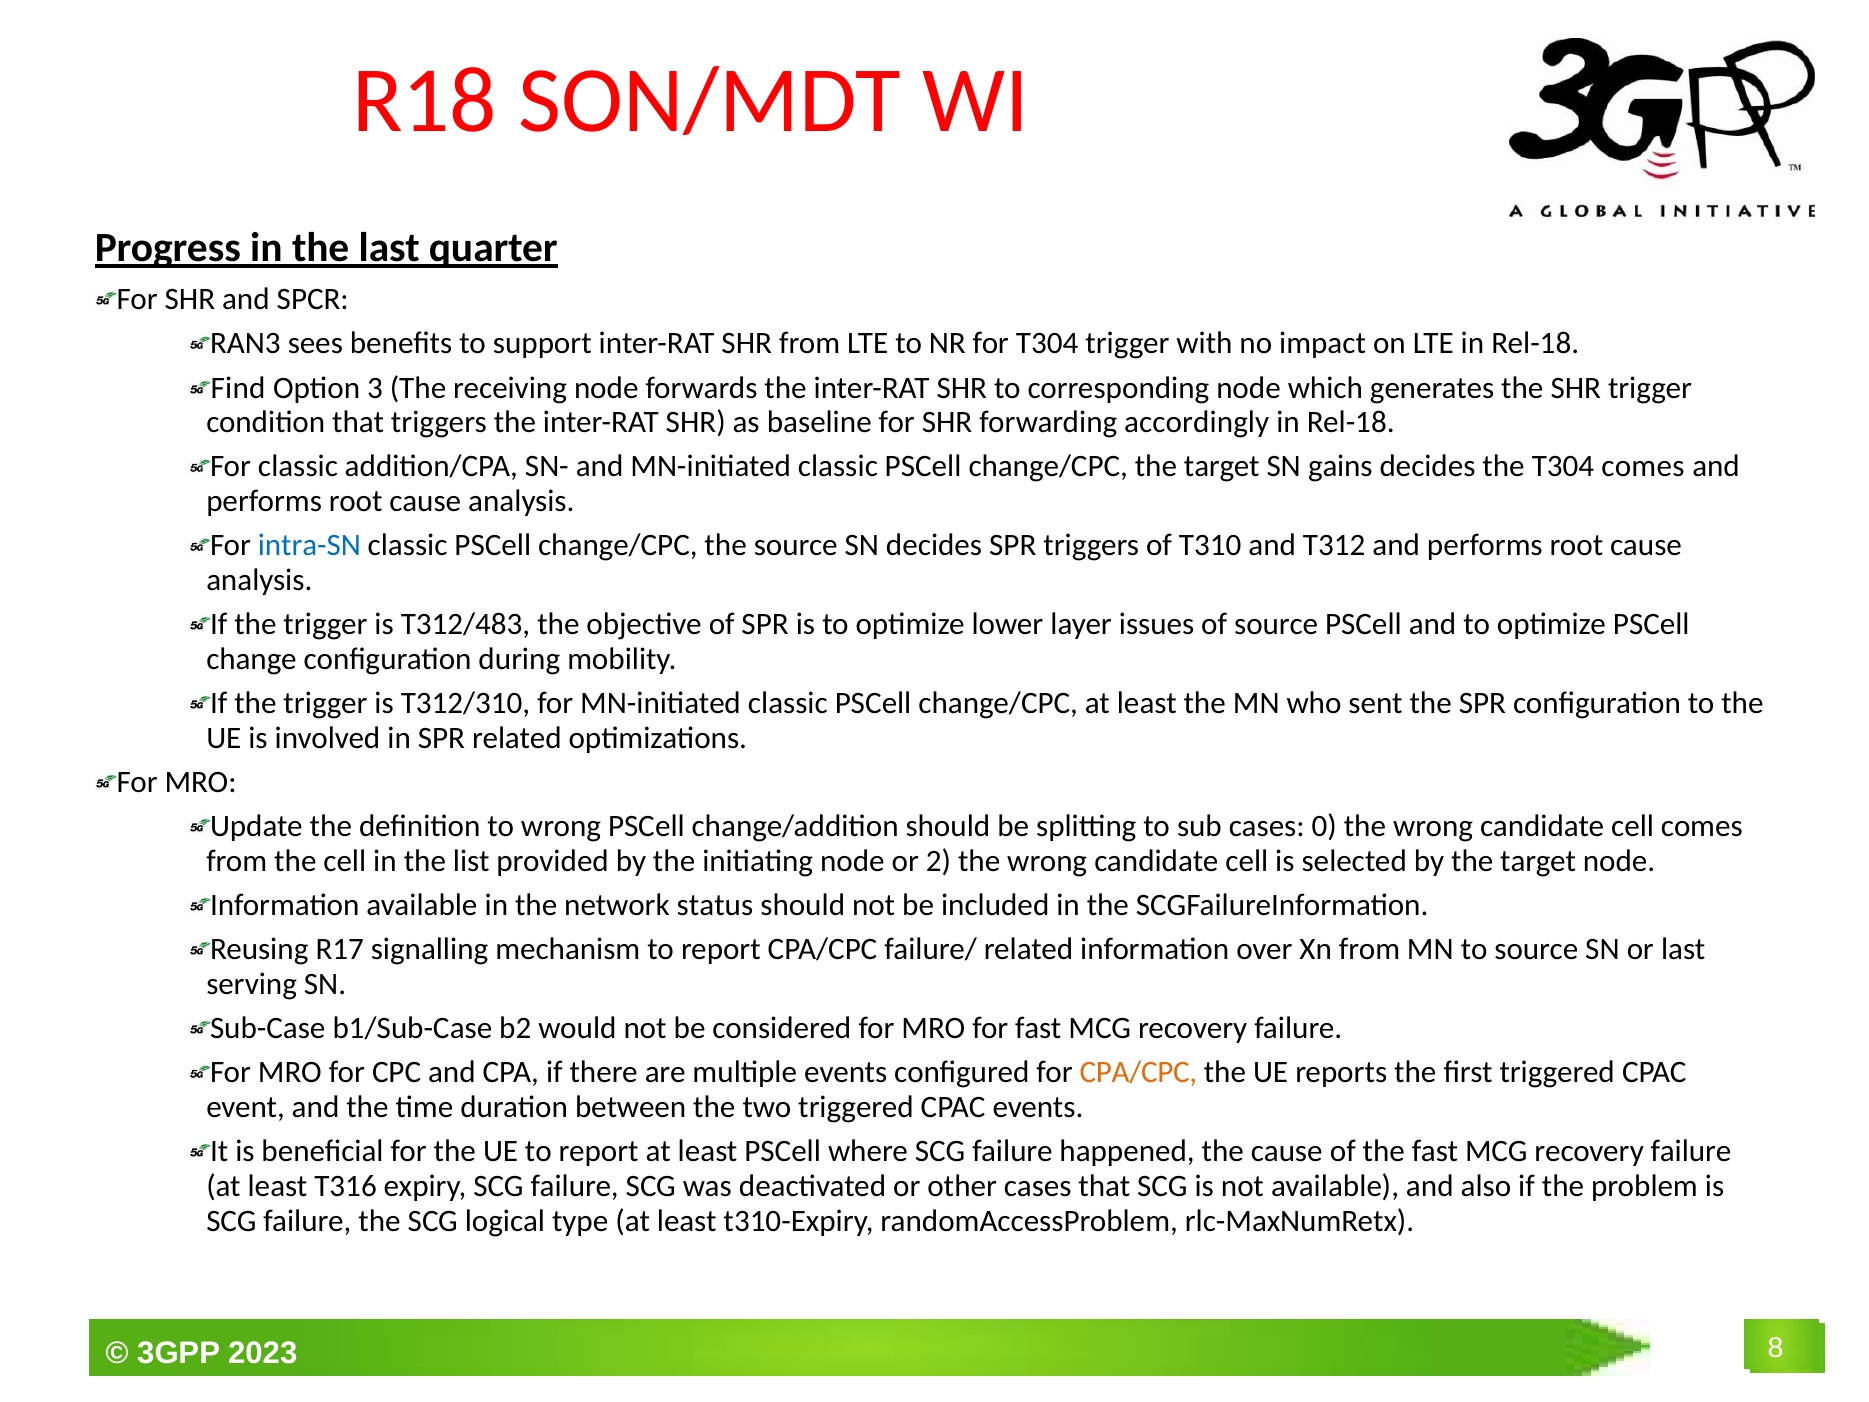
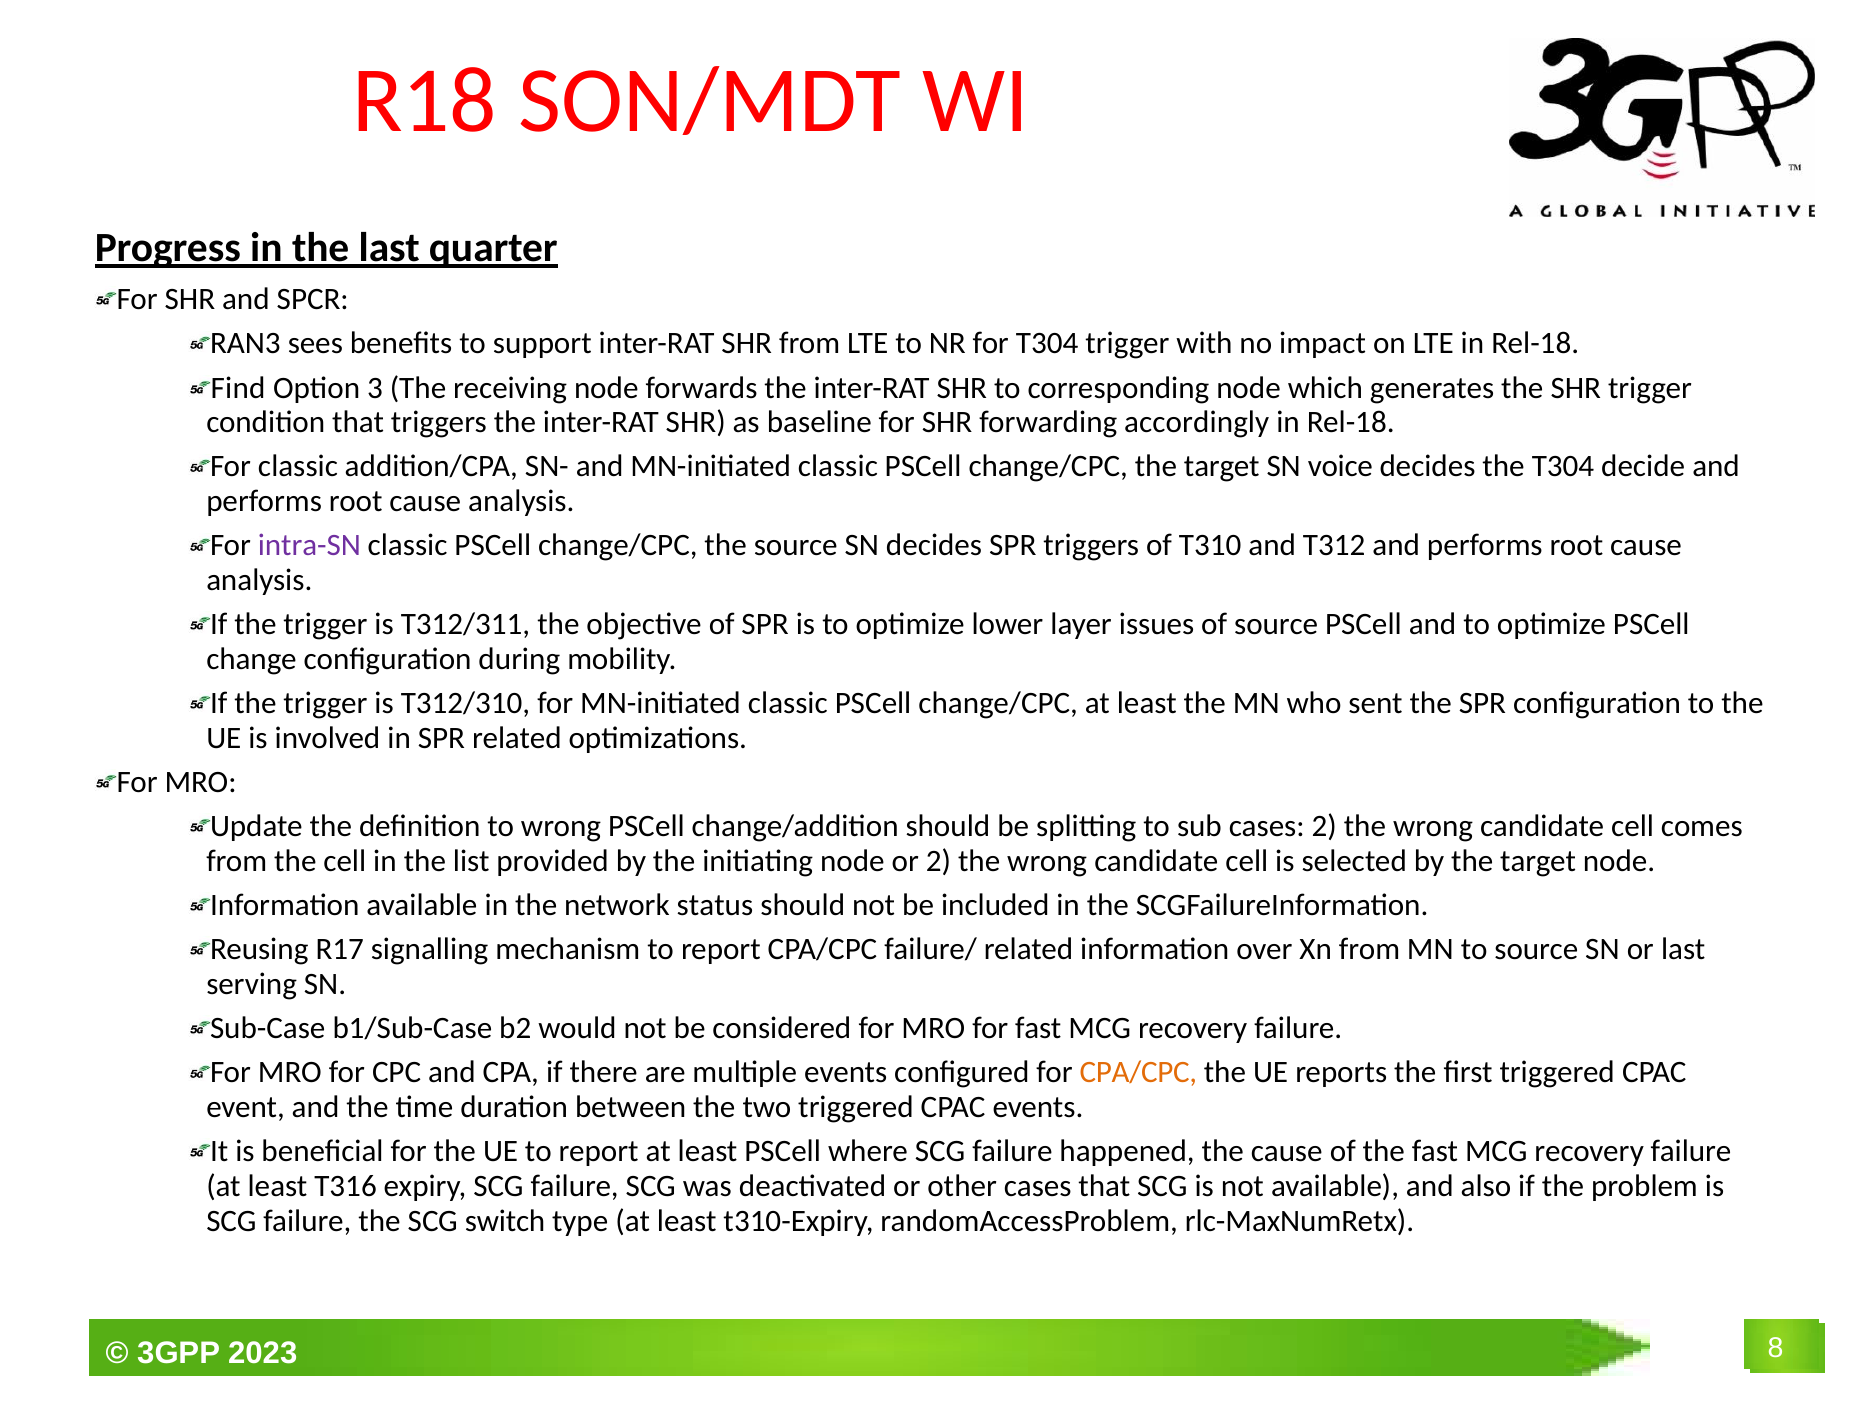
gains: gains -> voice
T304 comes: comes -> decide
intra-SN colour: blue -> purple
T312/483: T312/483 -> T312/311
cases 0: 0 -> 2
logical: logical -> switch
